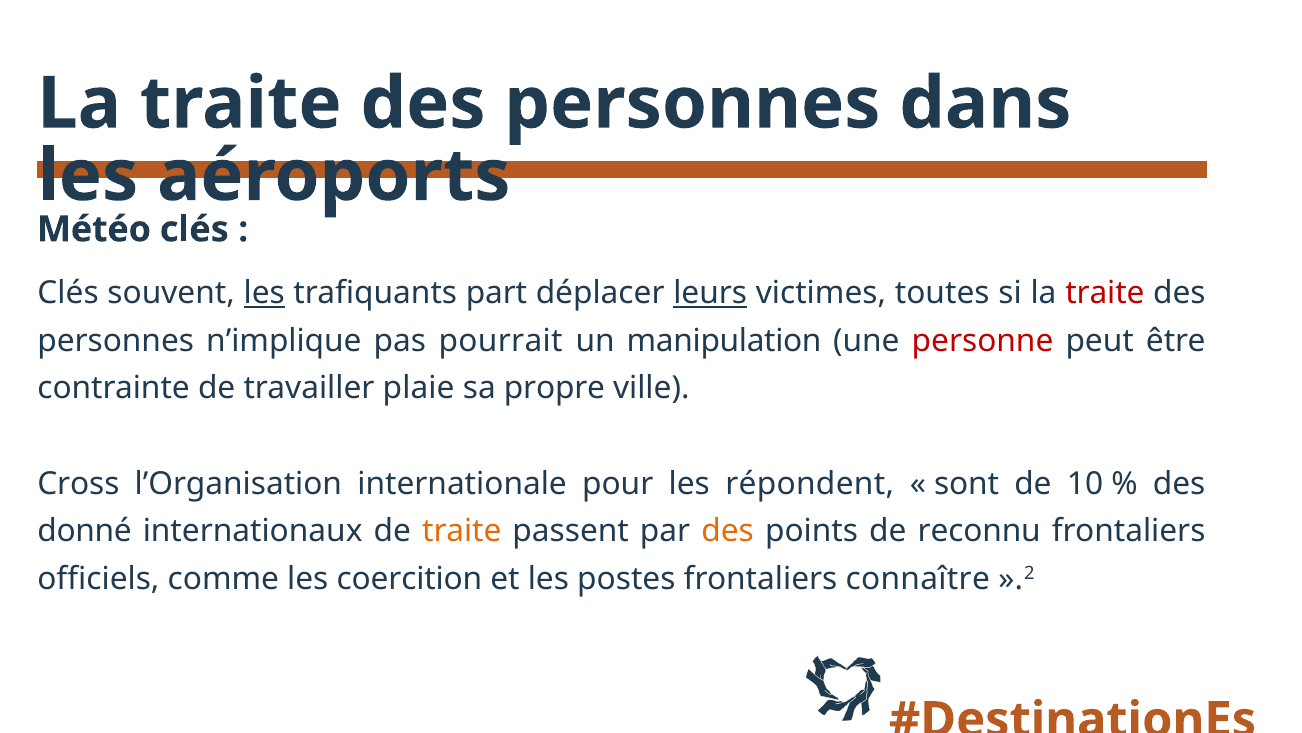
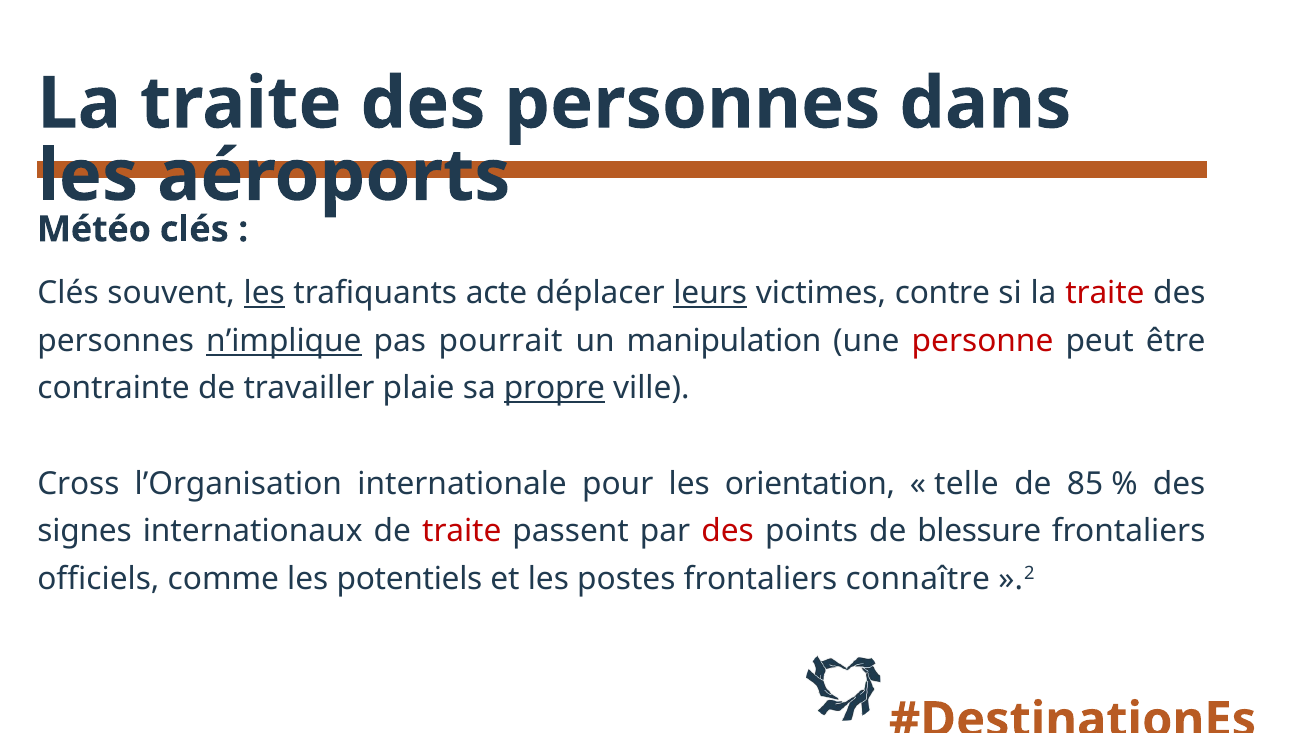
part: part -> acte
toutes: toutes -> contre
n’implique underline: none -> present
propre underline: none -> present
répondent: répondent -> orientation
sont: sont -> telle
10: 10 -> 85
donné: donné -> signes
traite at (462, 531) colour: orange -> red
des at (728, 531) colour: orange -> red
reconnu: reconnu -> blessure
coercition: coercition -> potentiels
